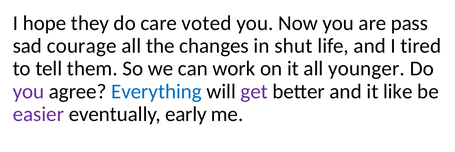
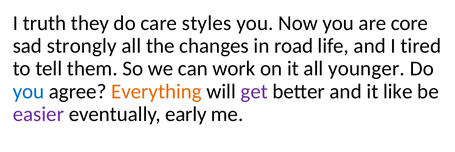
hope: hope -> truth
voted: voted -> styles
pass: pass -> core
courage: courage -> strongly
shut: shut -> road
you at (28, 91) colour: purple -> blue
Everything colour: blue -> orange
